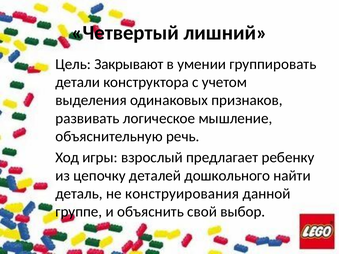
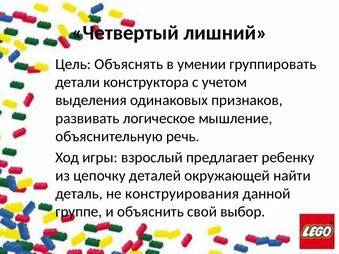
Закрывают: Закрывают -> Объяснять
дошкольного: дошкольного -> окружающей
